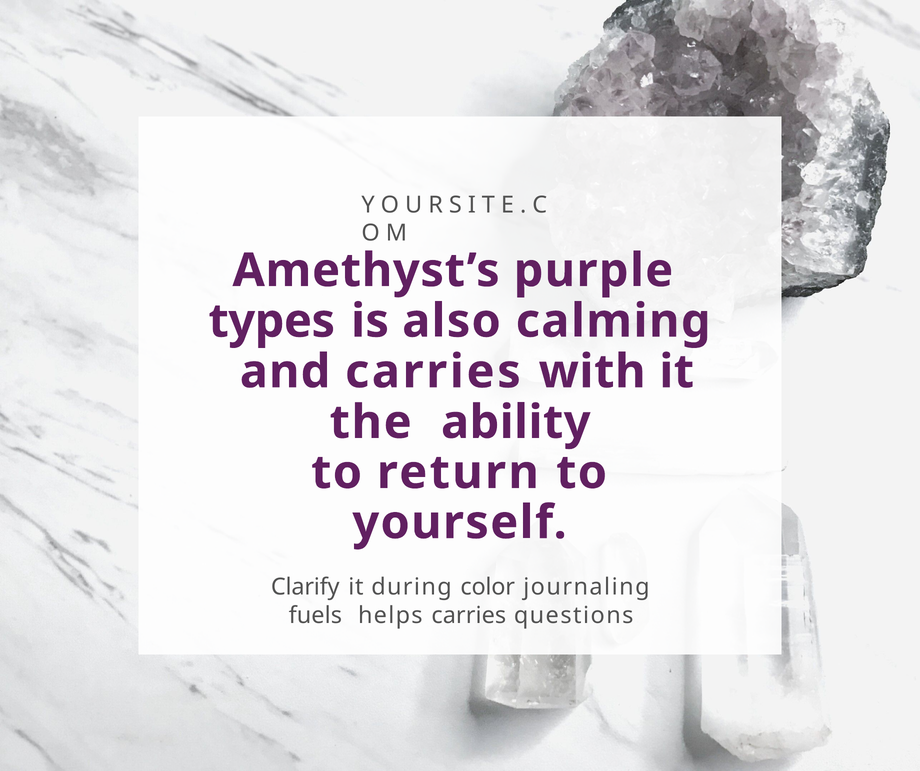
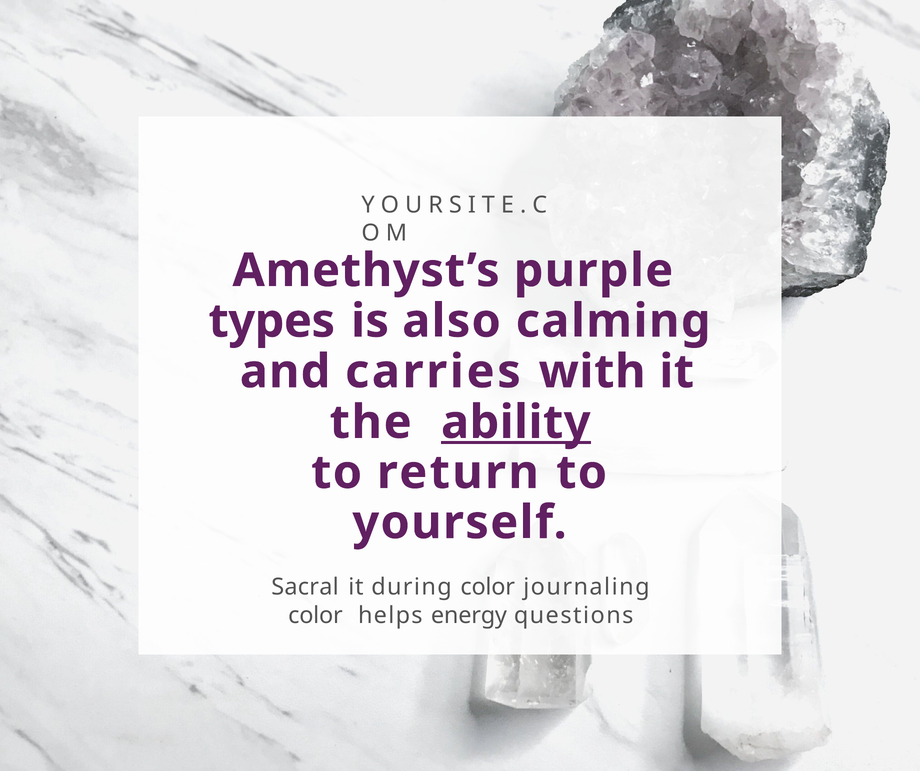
ability underline: none -> present
Clarify: Clarify -> Sacral
fuels at (315, 616): fuels -> color
helps carries: carries -> energy
